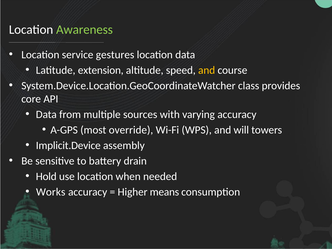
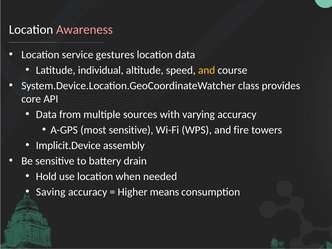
Awareness colour: light green -> pink
extension: extension -> individual
most override: override -> sensitive
will: will -> fire
Works: Works -> Saving
